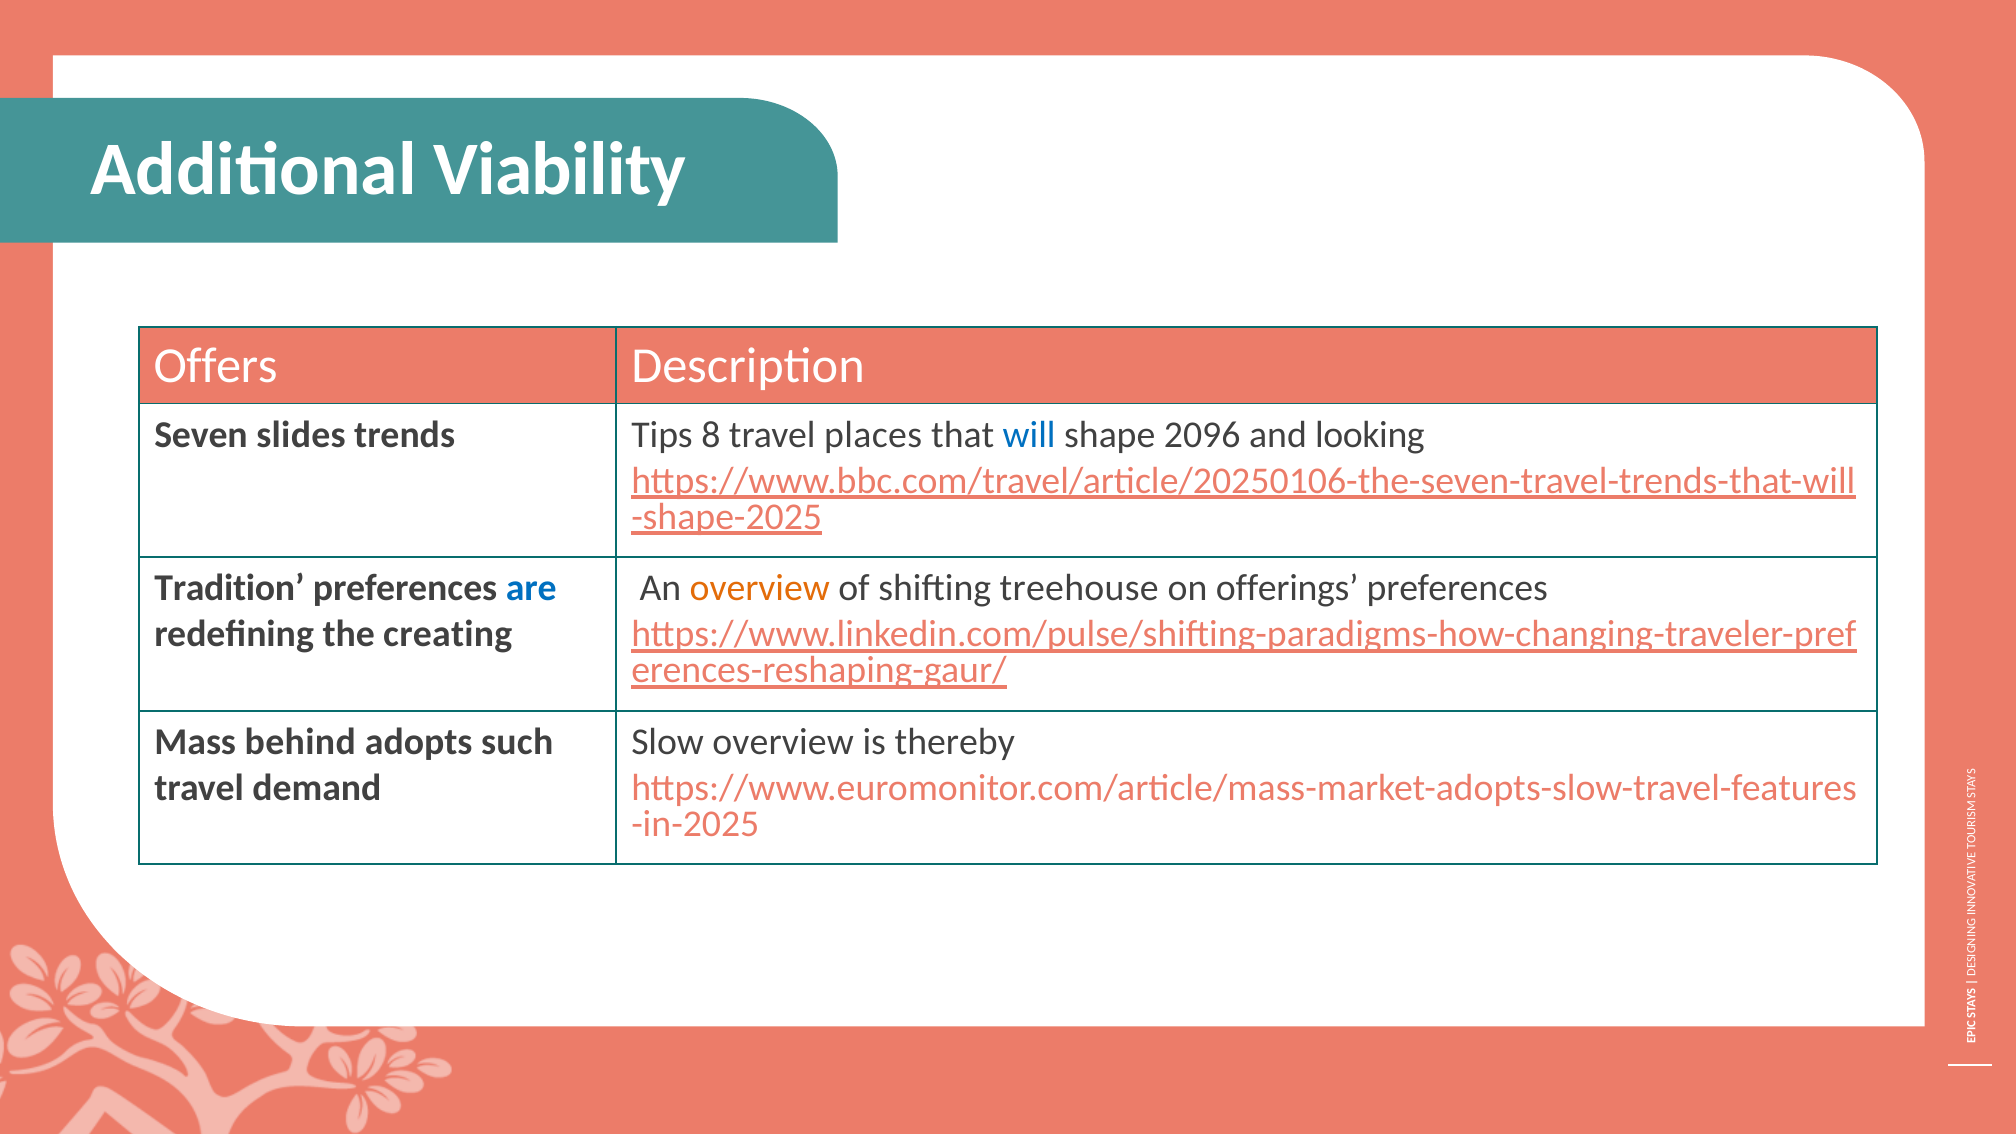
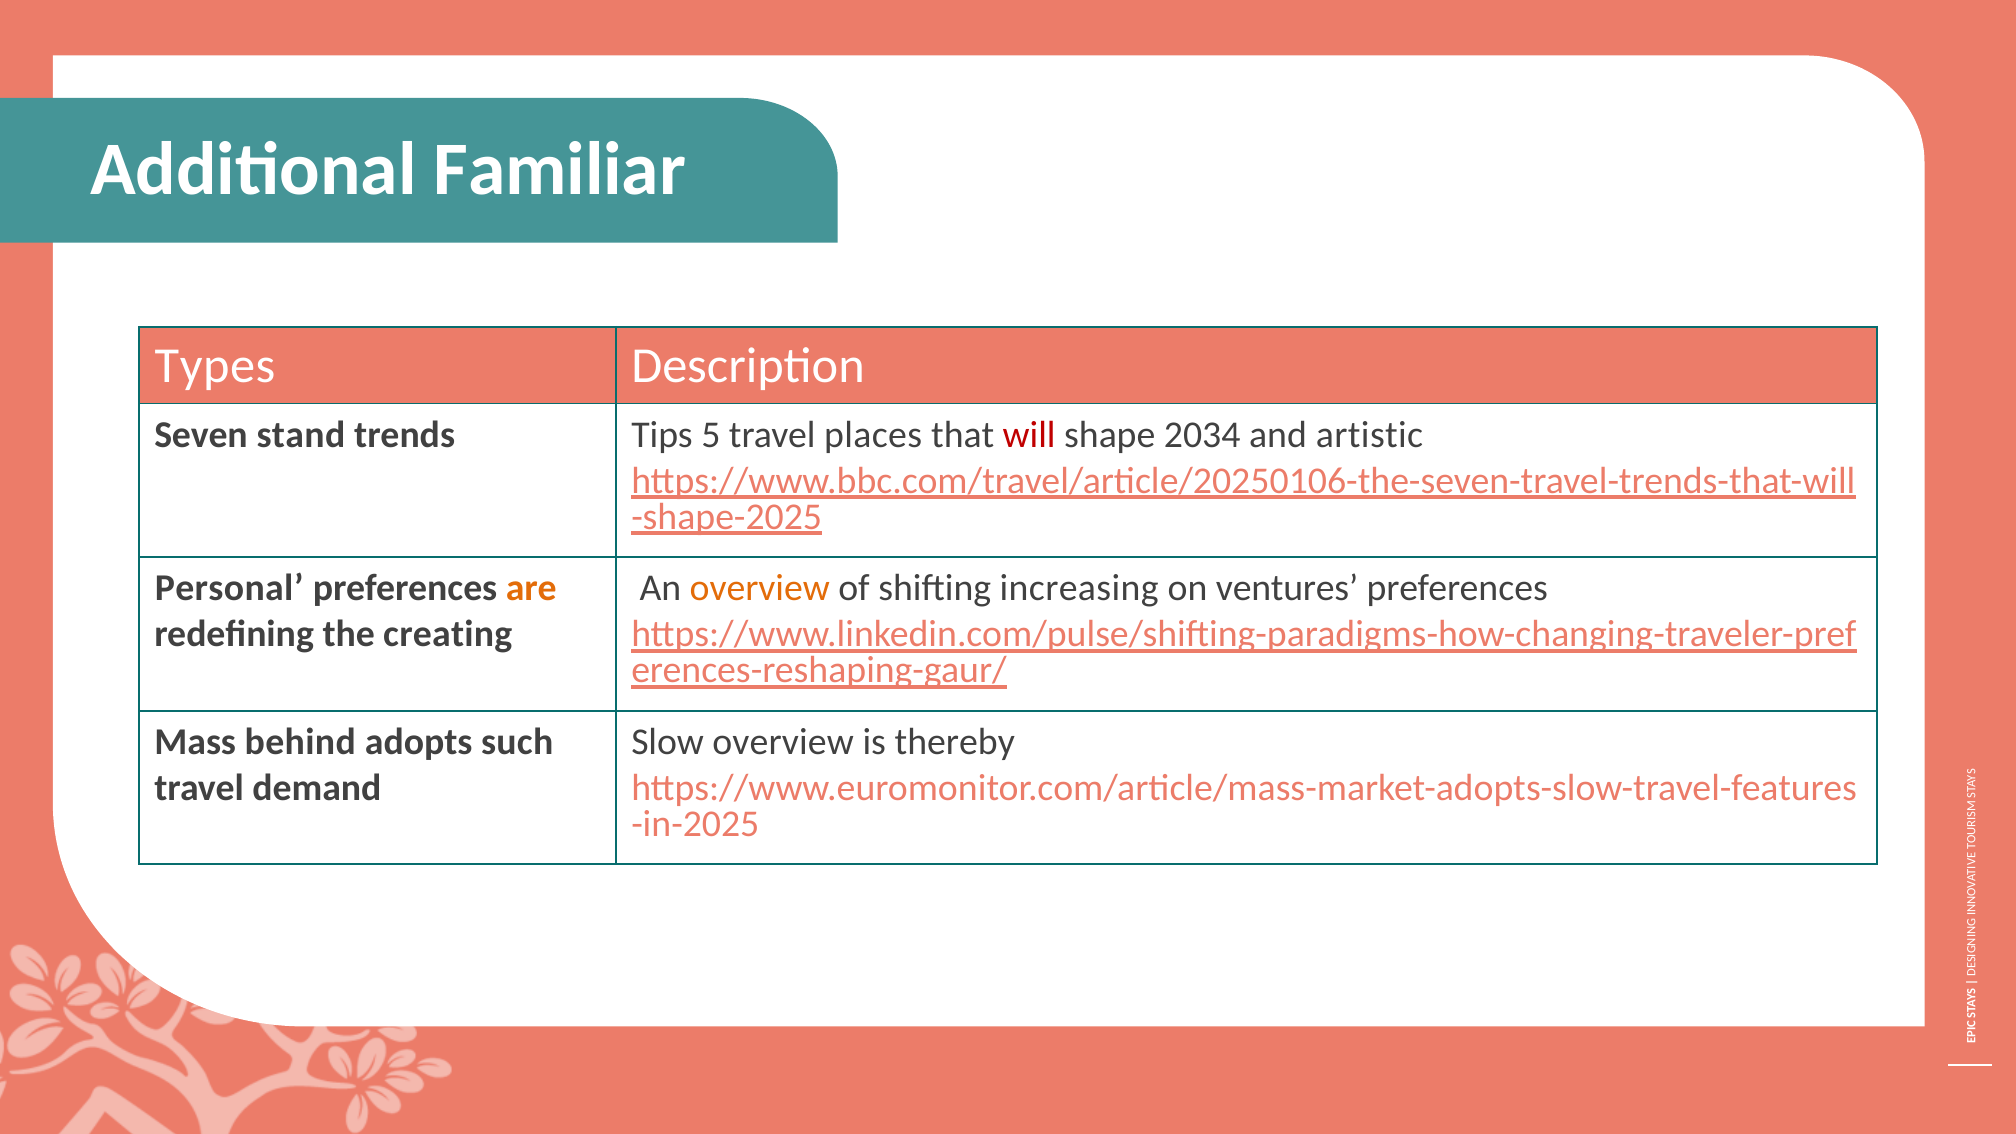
Viability: Viability -> Familiar
Offers: Offers -> Types
slides: slides -> stand
8: 8 -> 5
will colour: blue -> red
2096: 2096 -> 2034
looking: looking -> artistic
Tradition: Tradition -> Personal
are colour: blue -> orange
treehouse: treehouse -> increasing
offerings: offerings -> ventures
